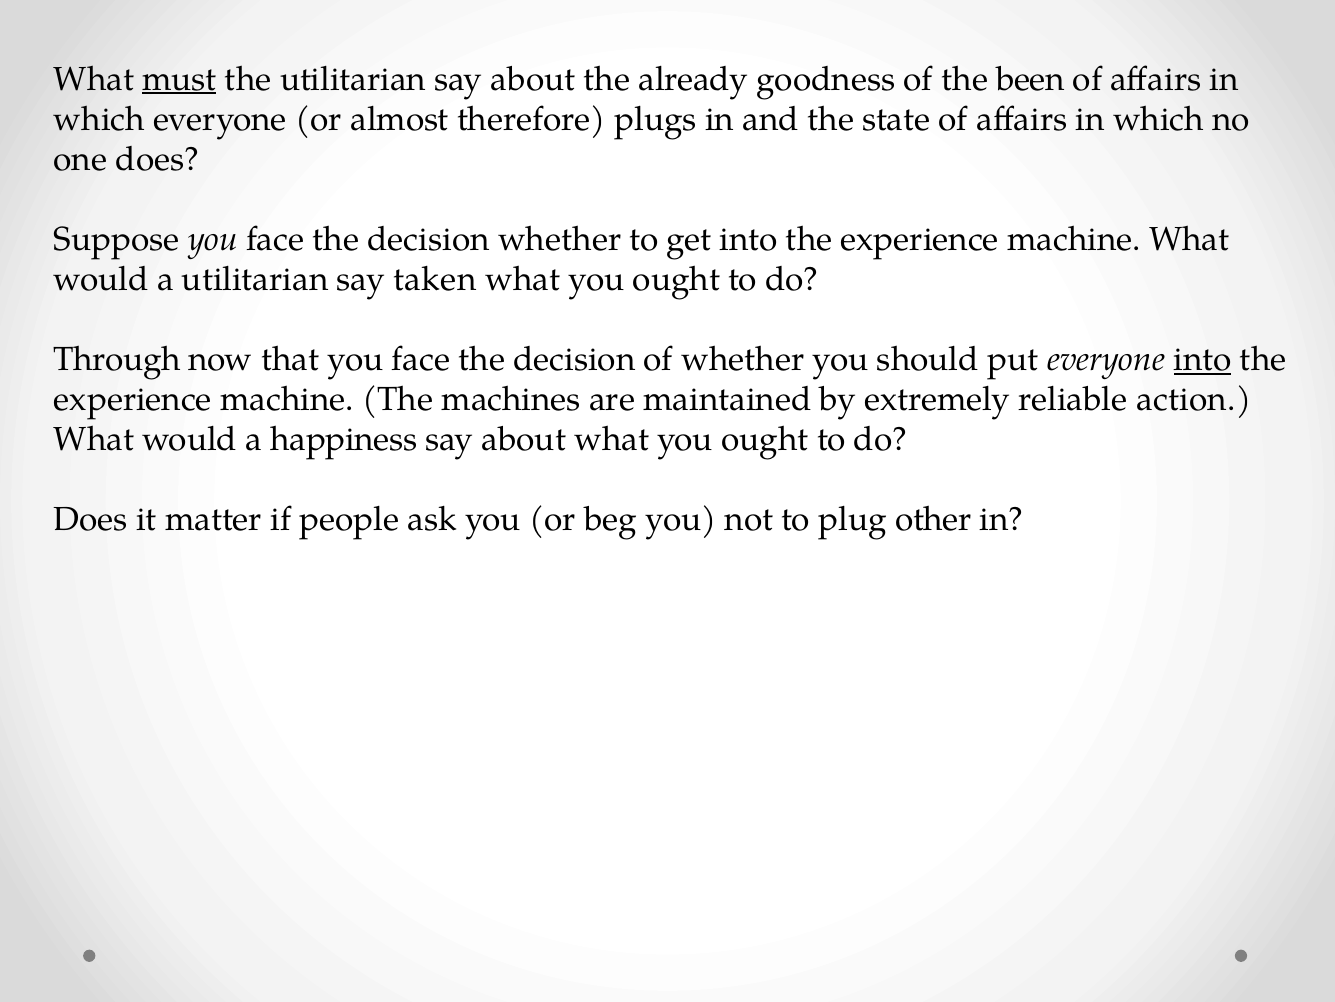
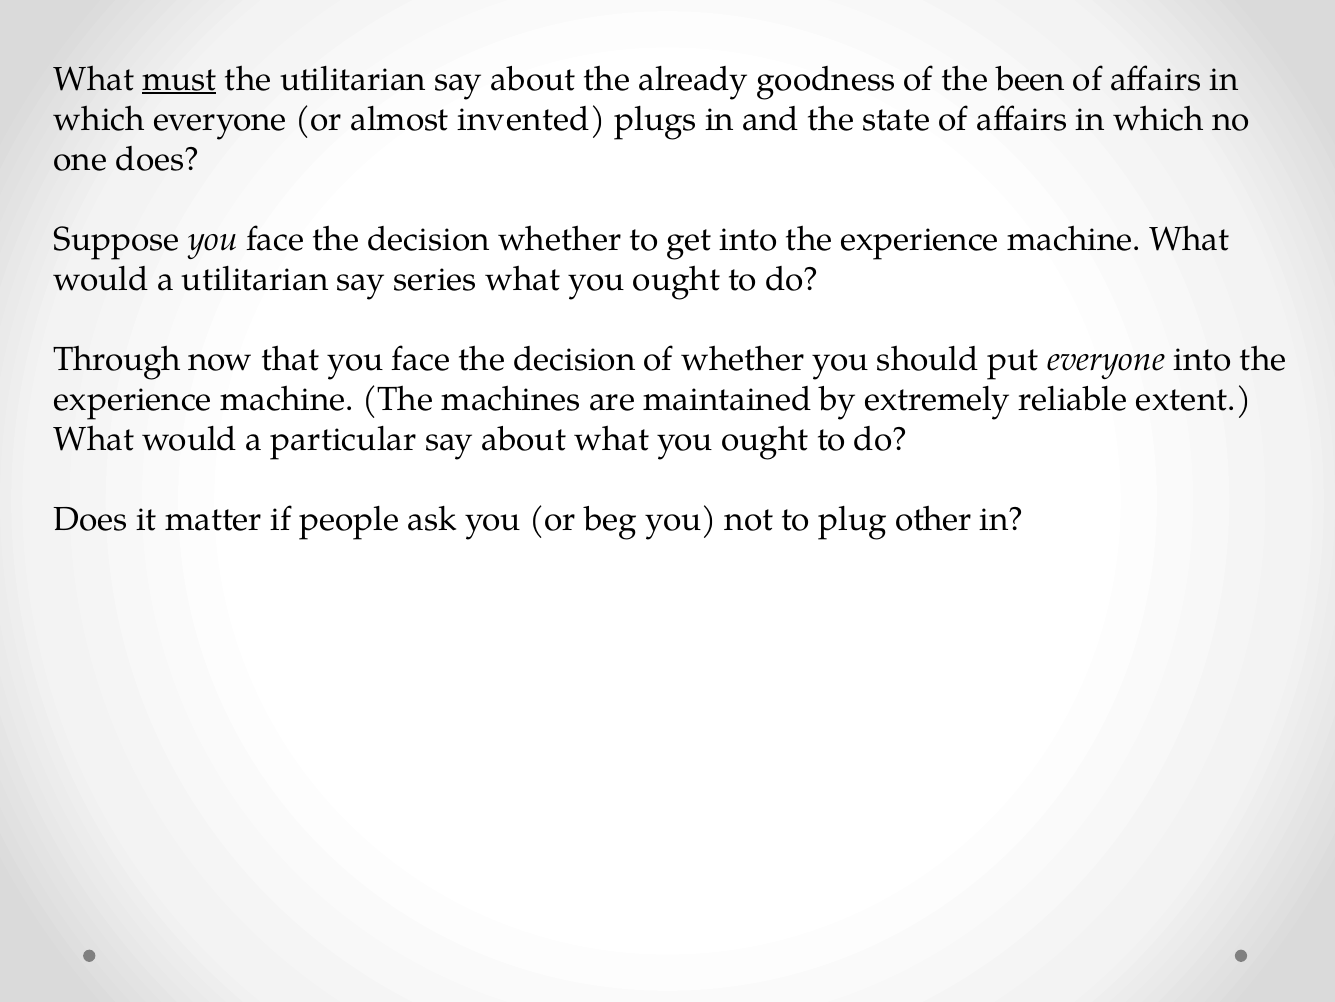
therefore: therefore -> invented
taken: taken -> series
into at (1203, 359) underline: present -> none
action: action -> extent
happiness: happiness -> particular
